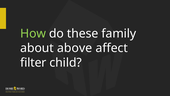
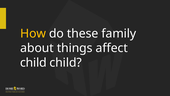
How colour: light green -> yellow
above: above -> things
filter at (33, 62): filter -> child
